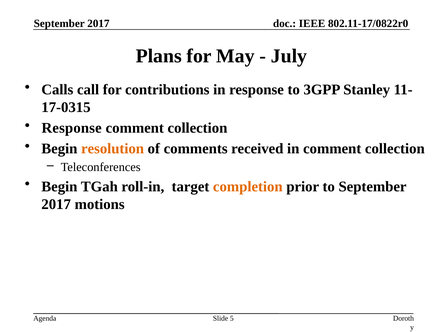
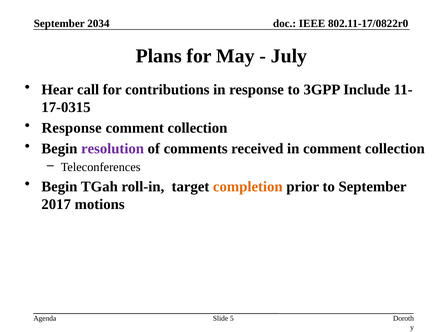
2017 at (98, 24): 2017 -> 2034
Calls: Calls -> Hear
3GPP Stanley: Stanley -> Include
resolution colour: orange -> purple
